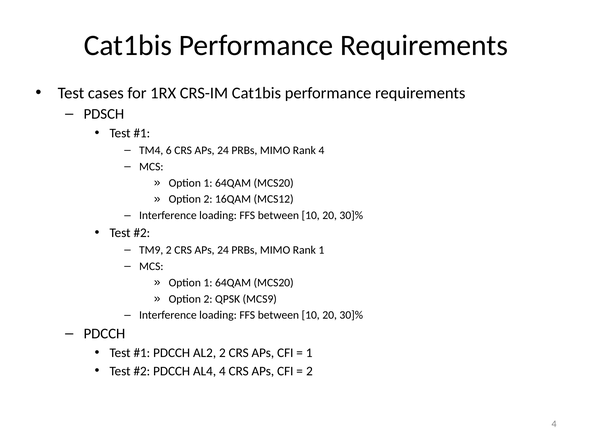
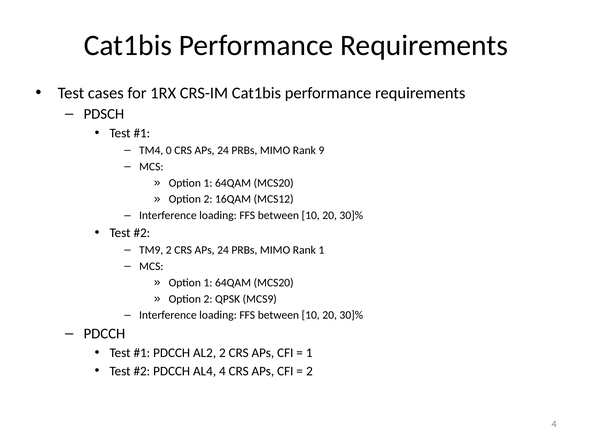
6: 6 -> 0
Rank 4: 4 -> 9
